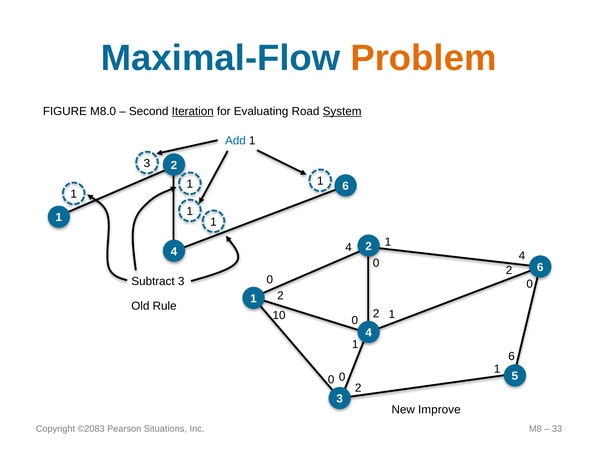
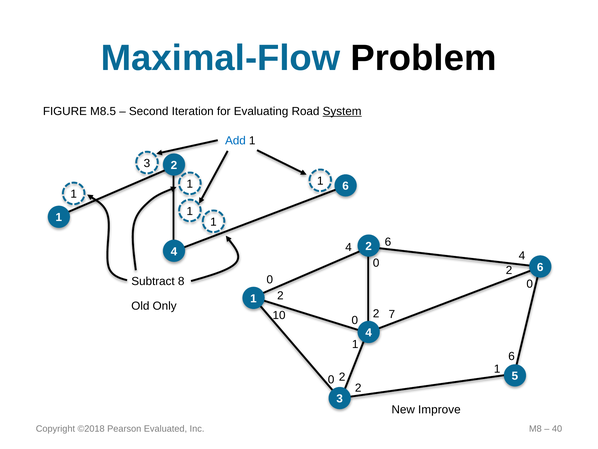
Problem colour: orange -> black
M8.0: M8.0 -> M8.5
Iteration underline: present -> none
1 at (388, 242): 1 -> 6
Subtract 3: 3 -> 8
Rule: Rule -> Only
2 1: 1 -> 7
0 at (342, 377): 0 -> 2
©2083: ©2083 -> ©2018
Situations: Situations -> Evaluated
33: 33 -> 40
